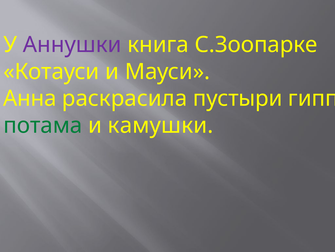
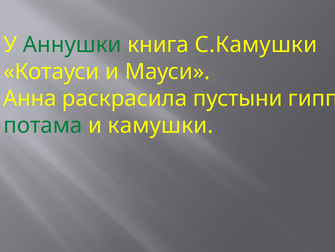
Аннушки colour: purple -> green
С.Зоопарке: С.Зоопарке -> С.Камушки
пустыри: пустыри -> пустыни
